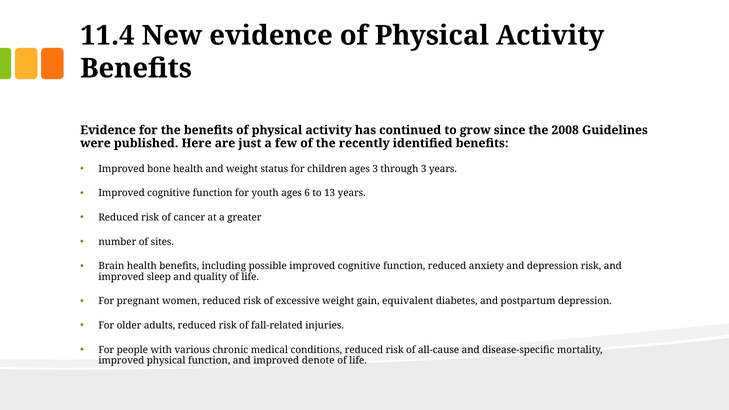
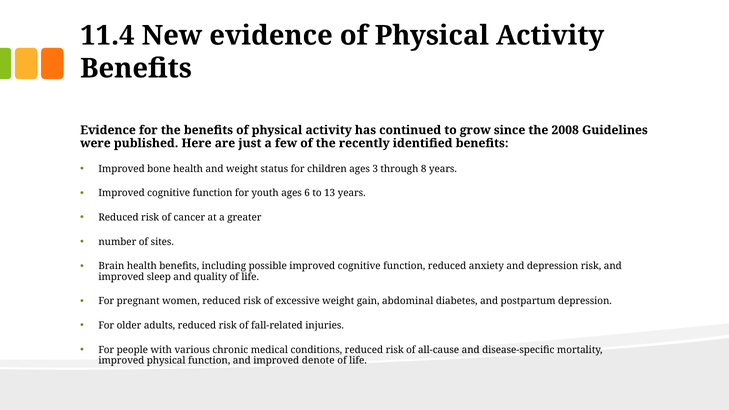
through 3: 3 -> 8
equivalent: equivalent -> abdominal
